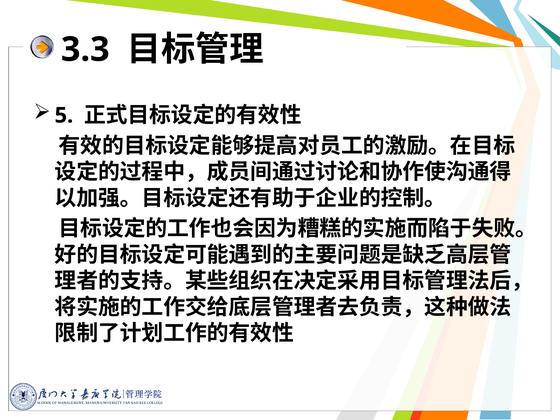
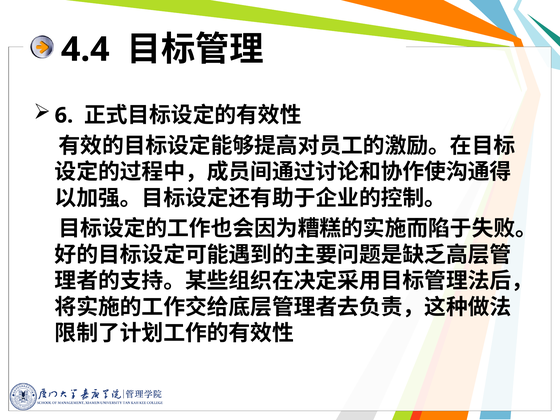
3.3: 3.3 -> 4.4
5: 5 -> 6
